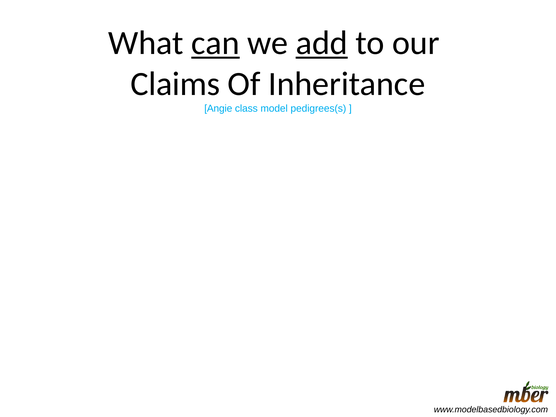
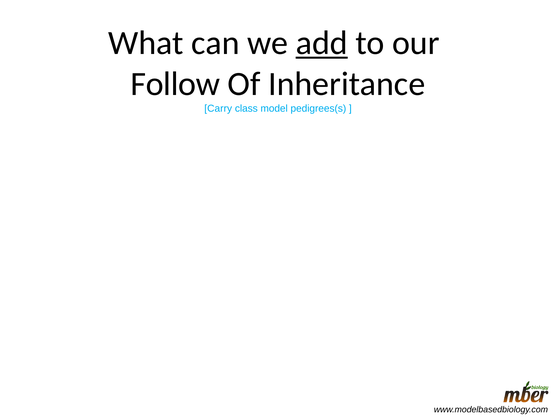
can underline: present -> none
Claims: Claims -> Follow
Angie: Angie -> Carry
